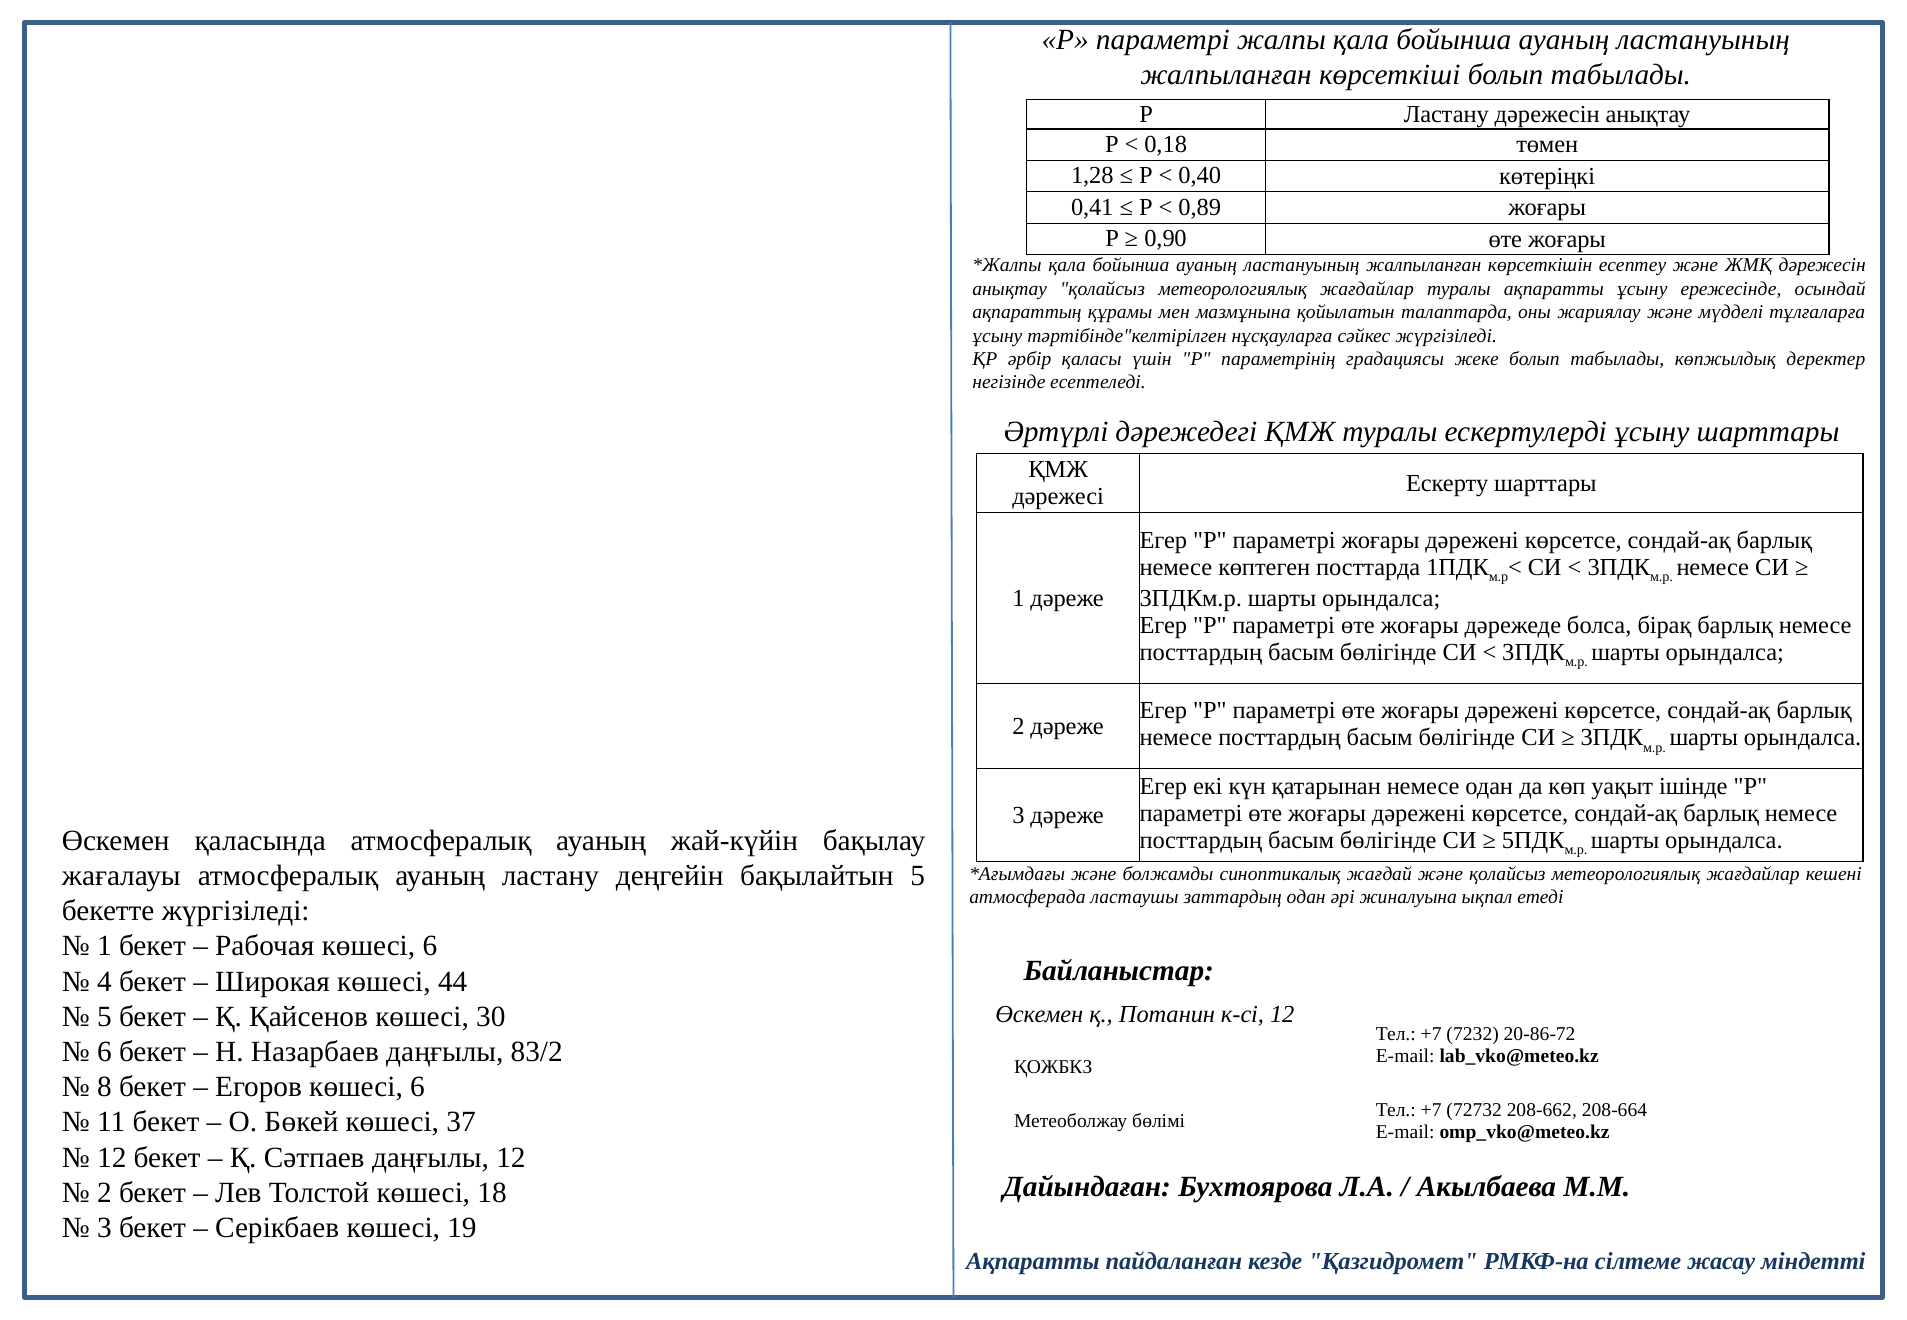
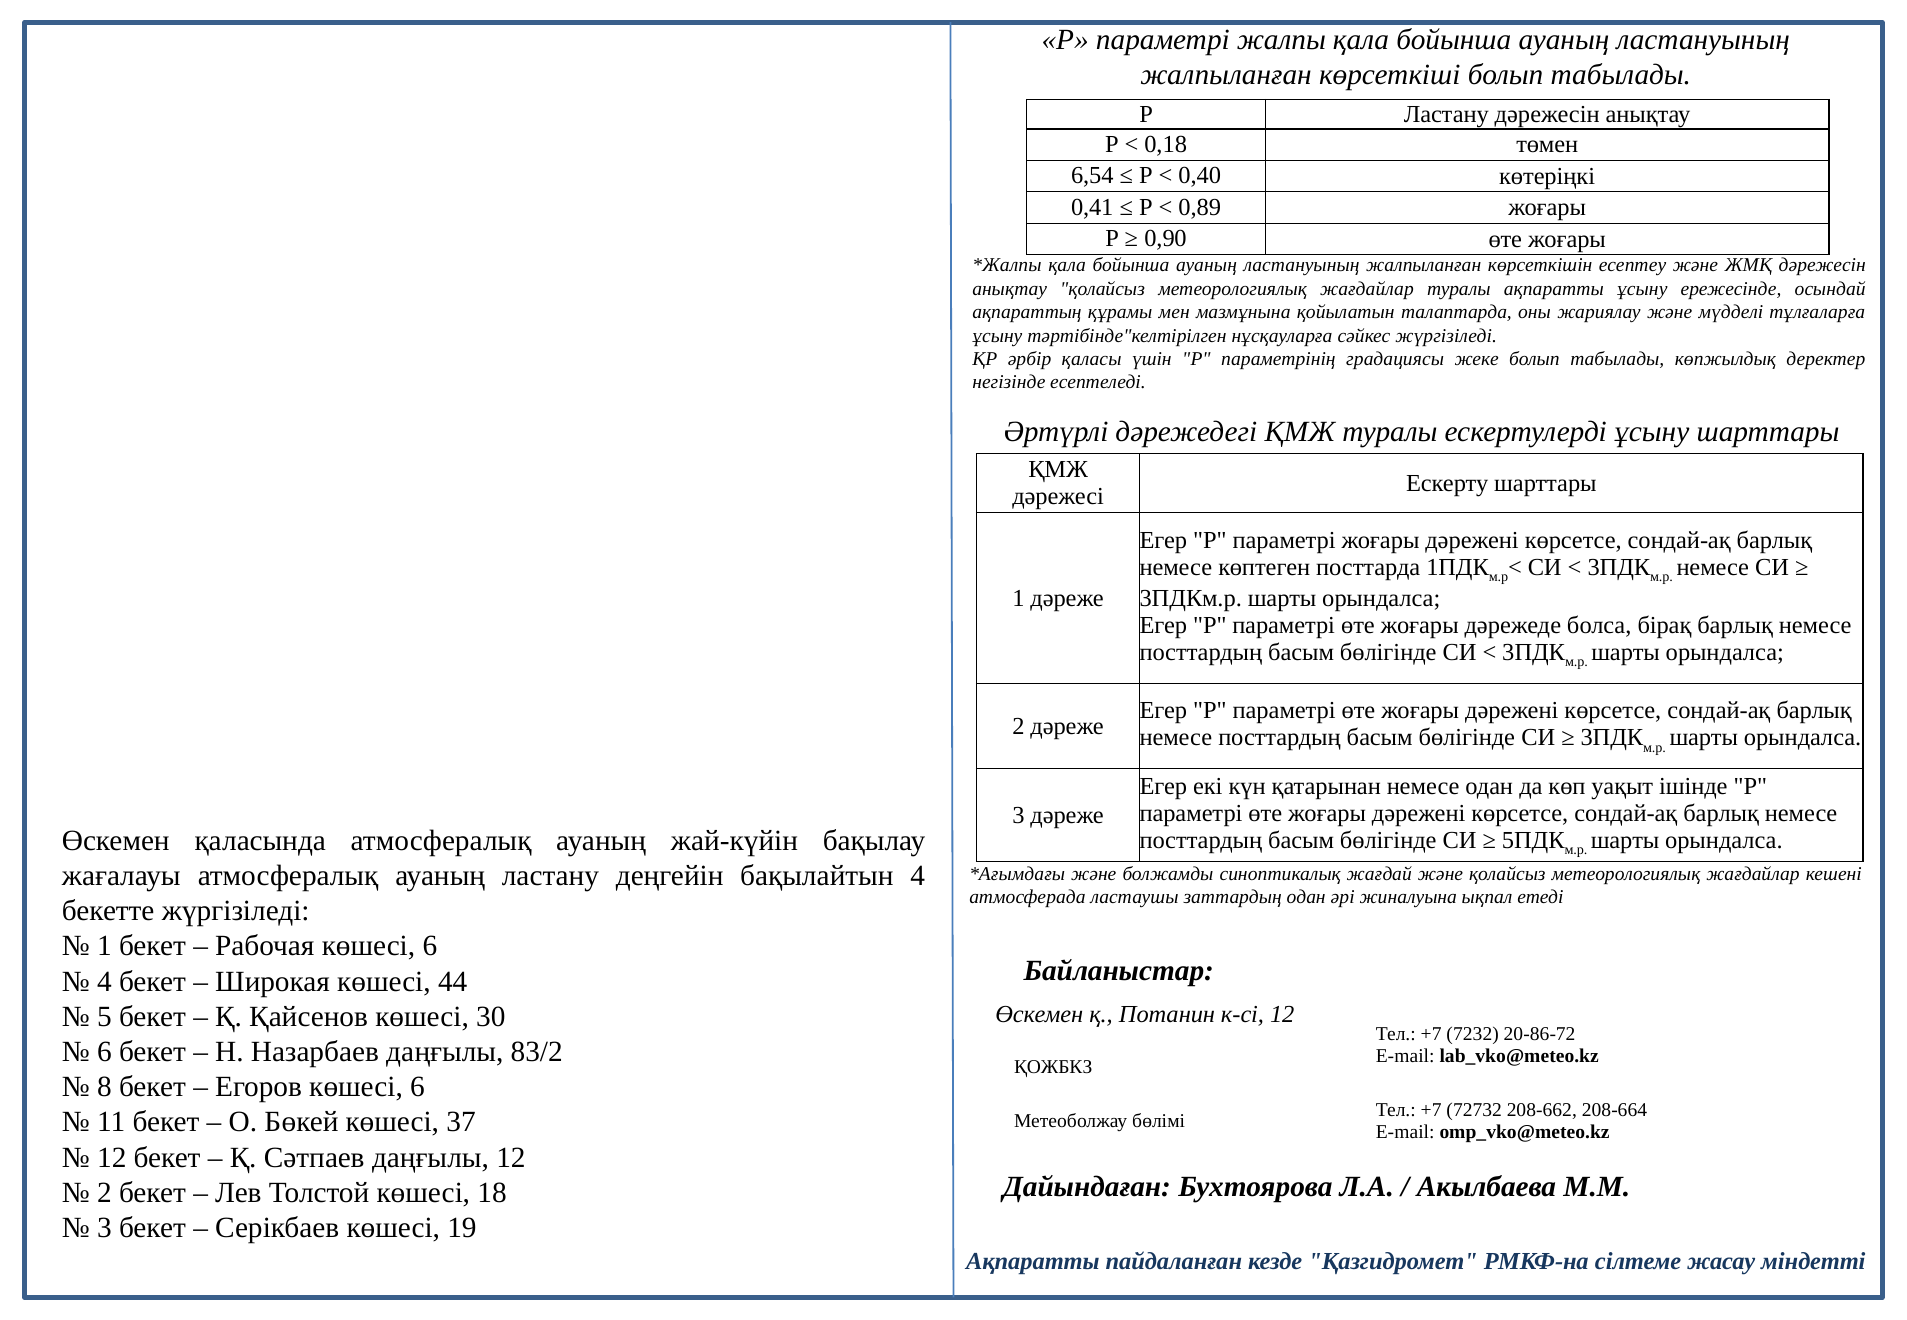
1,28: 1,28 -> 6,54
бақылайтын 5: 5 -> 4
